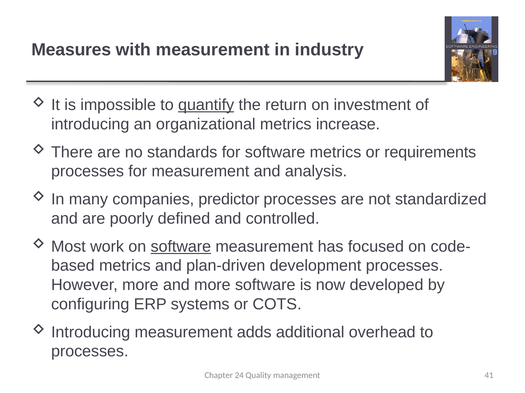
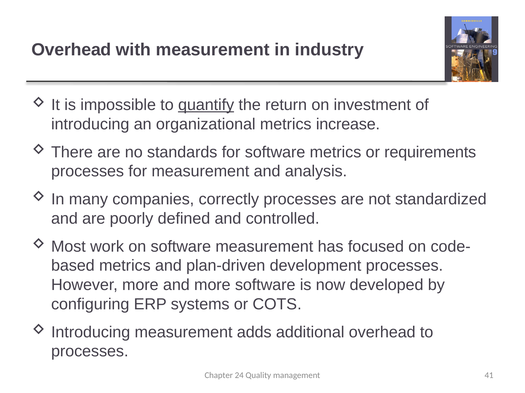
Measures at (71, 50): Measures -> Overhead
predictor: predictor -> correctly
software at (181, 247) underline: present -> none
